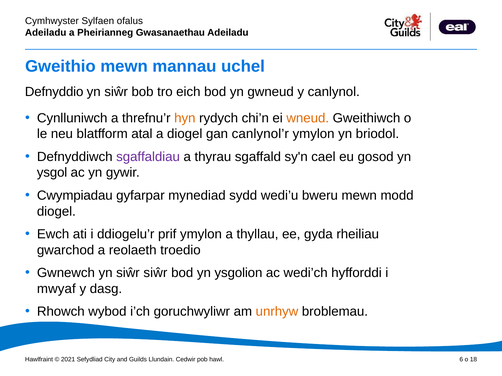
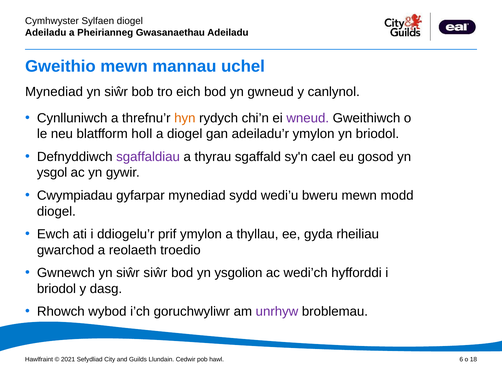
ofalus at (130, 21): ofalus -> diogel
Defnyddio at (54, 92): Defnyddio -> Mynediad
wneud colour: orange -> purple
atal: atal -> holl
canlynol’r: canlynol’r -> adeiladu’r
mwyaf at (56, 289): mwyaf -> briodol
unrhyw colour: orange -> purple
